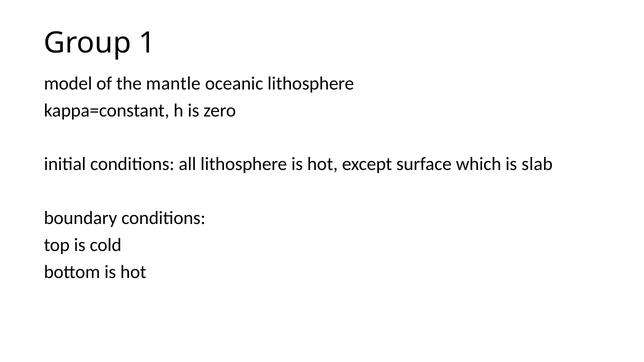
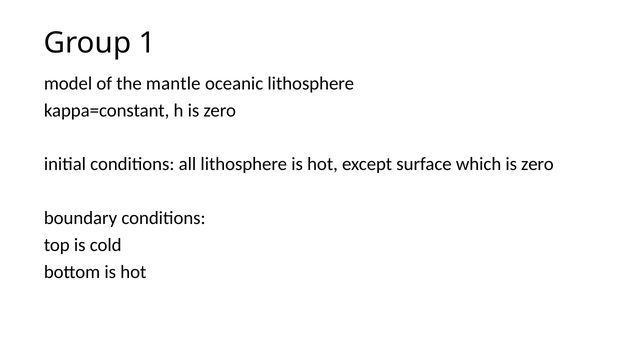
which is slab: slab -> zero
